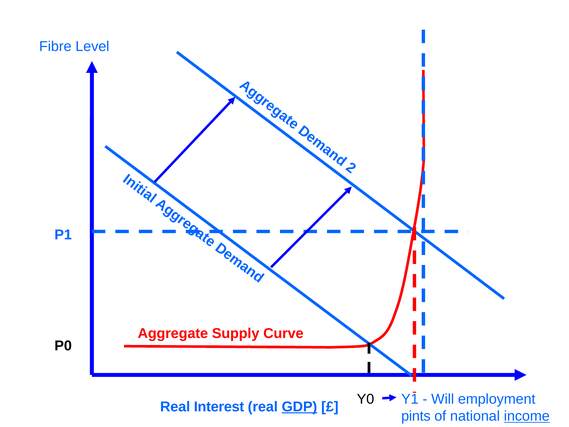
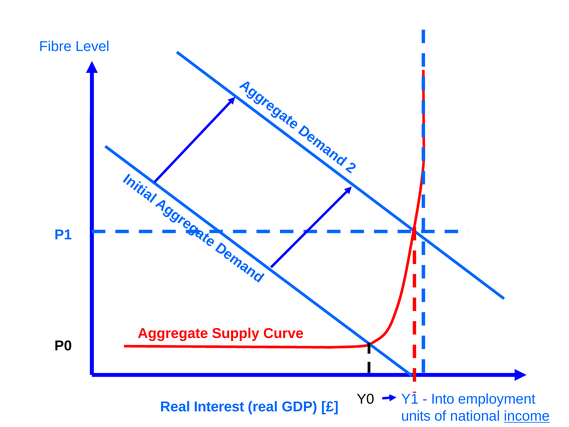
Will: Will -> Into
GDP underline: present -> none
pints: pints -> units
